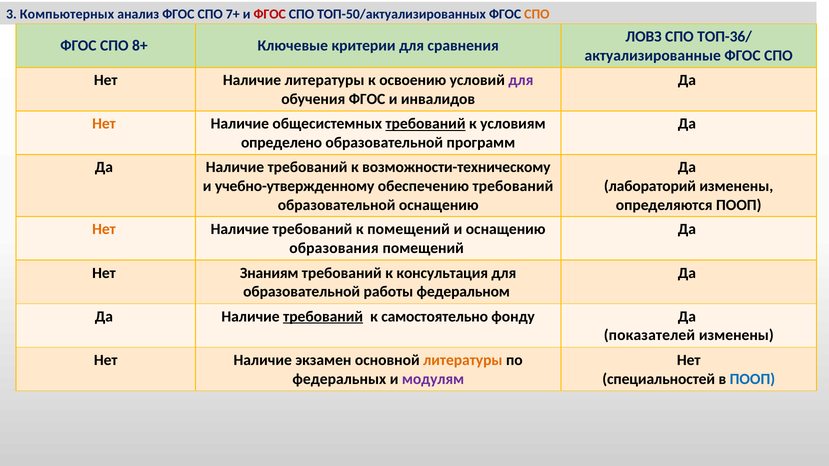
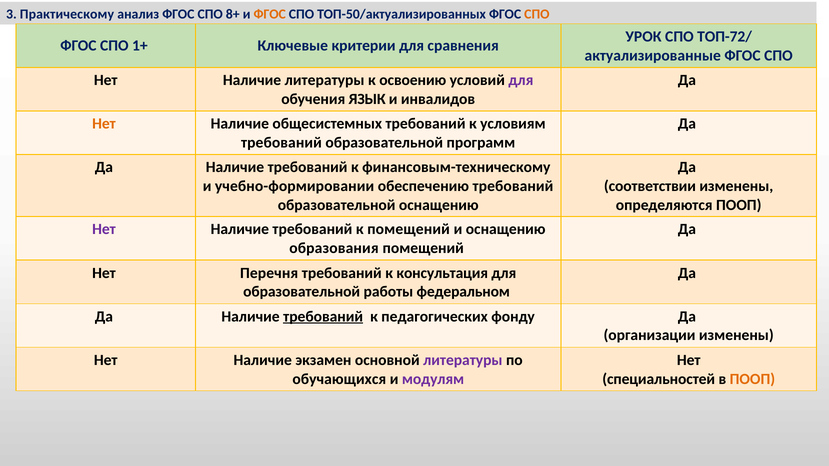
Компьютерных: Компьютерных -> Практическому
7+: 7+ -> 8+
ФГОС at (270, 14) colour: red -> orange
ЛОВЗ: ЛОВЗ -> УРОК
ТОП-36/: ТОП-36/ -> ТОП-72/
8+: 8+ -> 1+
обучения ФГОС: ФГОС -> ЯЗЫК
требований at (426, 124) underline: present -> none
определено at (282, 143): определено -> требований
возможности-техническому: возможности-техническому -> финансовым-техническому
учебно-утвержденному: учебно-утвержденному -> учебно-формировании
лабораторий: лабораторий -> соответствии
Нет at (104, 230) colour: orange -> purple
Знаниям: Знаниям -> Перечня
самостоятельно: самостоятельно -> педагогических
показателей: показателей -> организации
литературы at (463, 360) colour: orange -> purple
федеральных: федеральных -> обучающихся
ПООП at (752, 379) colour: blue -> orange
